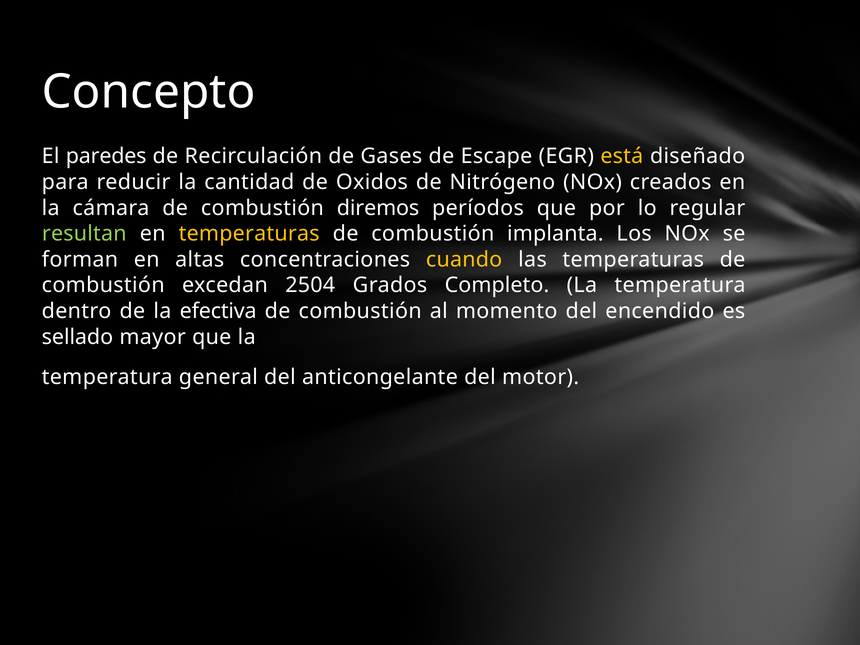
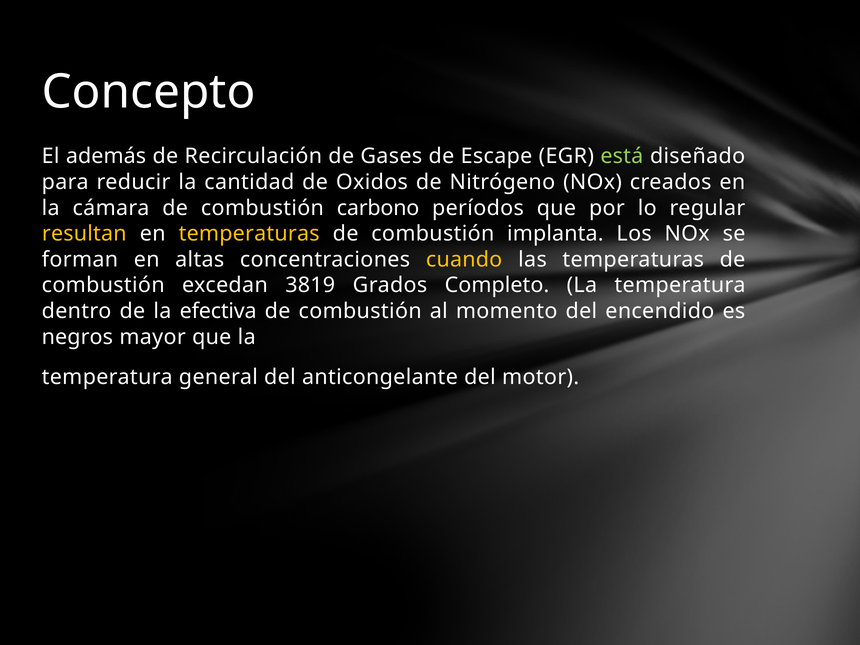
paredes: paredes -> además
está colour: yellow -> light green
diremos: diremos -> carbono
resultan colour: light green -> yellow
2504: 2504 -> 3819
sellado: sellado -> negros
